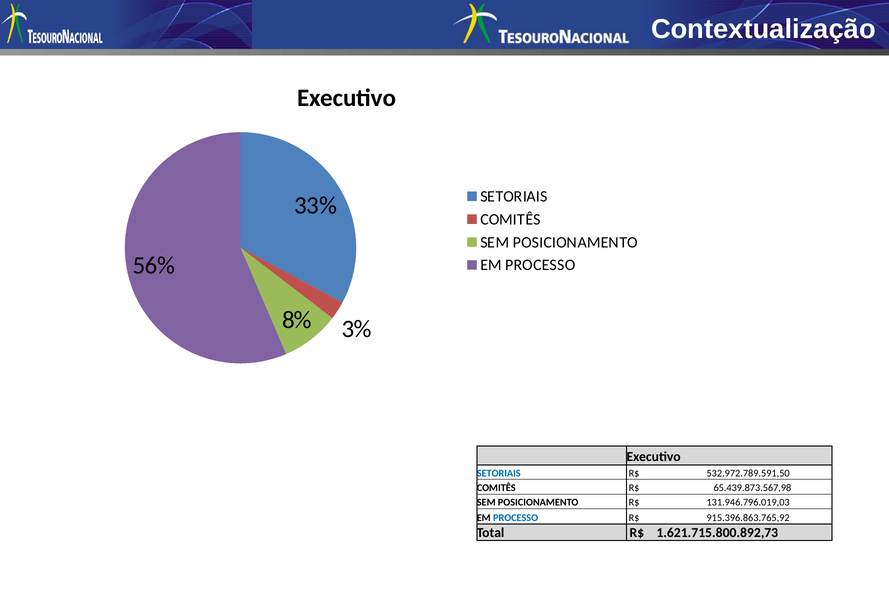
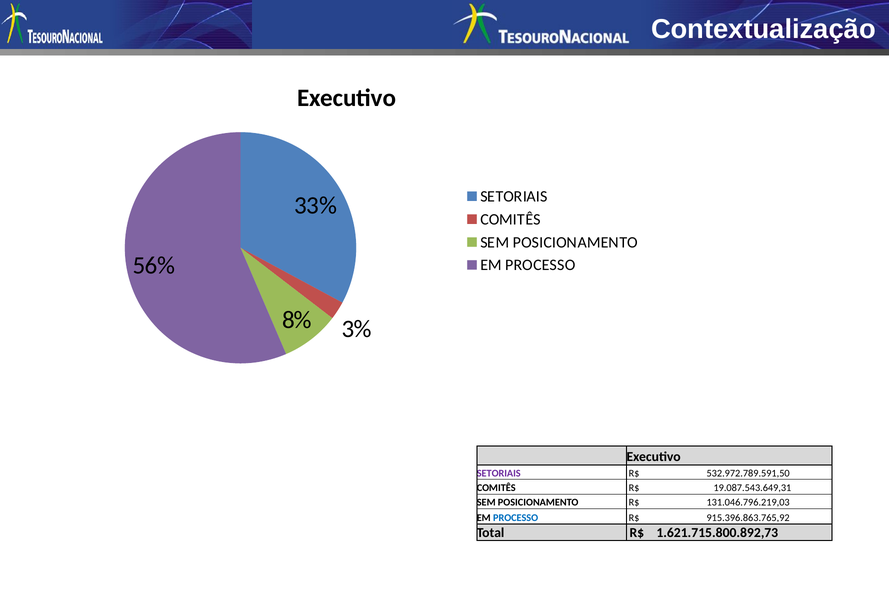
SETORIAIS at (499, 474) colour: blue -> purple
65.439.873.567,98: 65.439.873.567,98 -> 19.087.543.649,31
131.946.796.019,03: 131.946.796.019,03 -> 131.046.796.219,03
